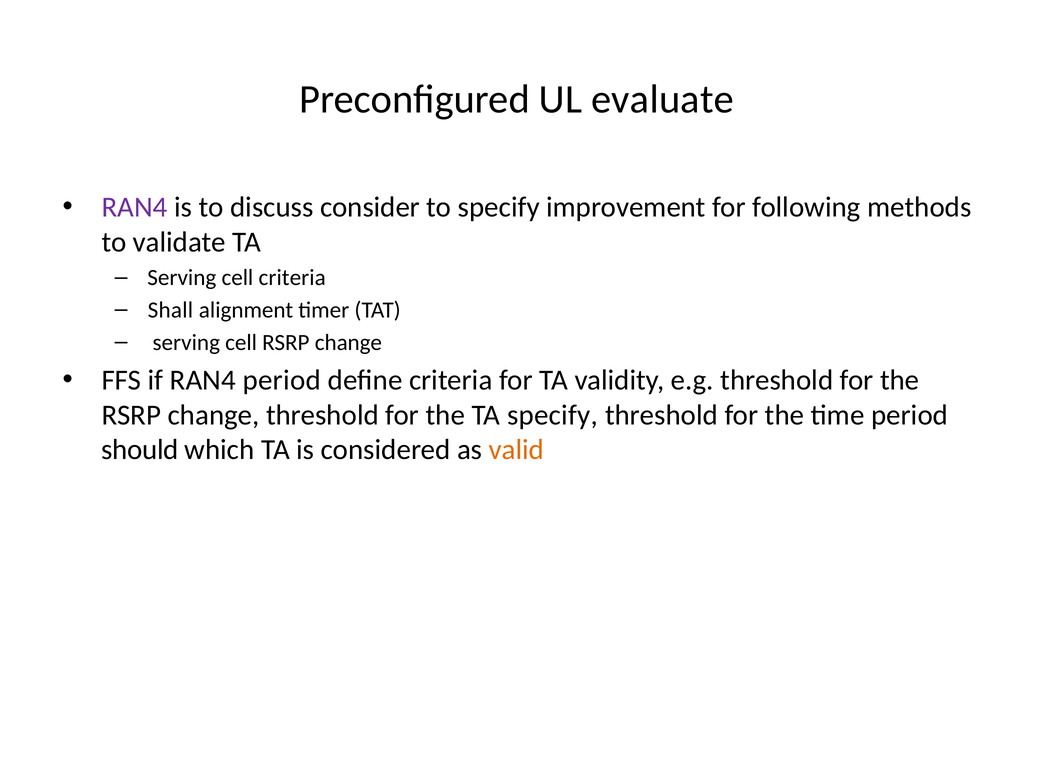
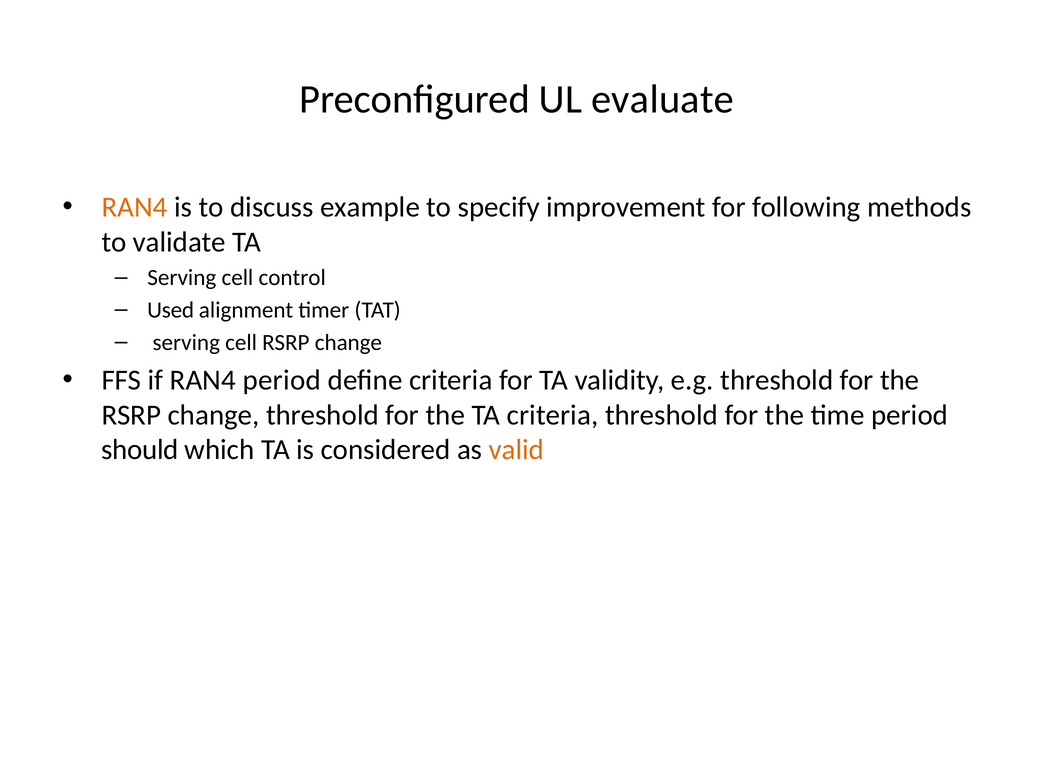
RAN4 at (135, 207) colour: purple -> orange
consider: consider -> example
cell criteria: criteria -> control
Shall: Shall -> Used
TA specify: specify -> criteria
